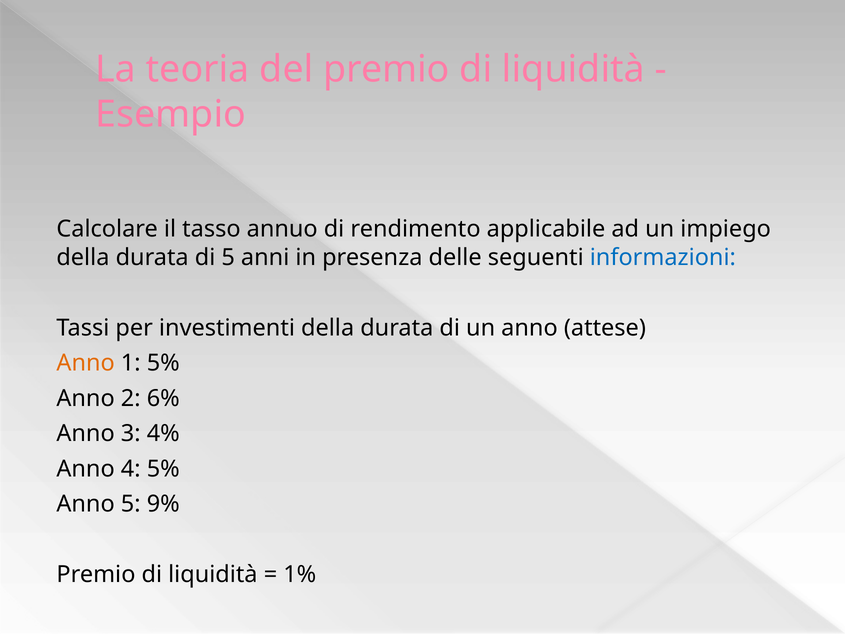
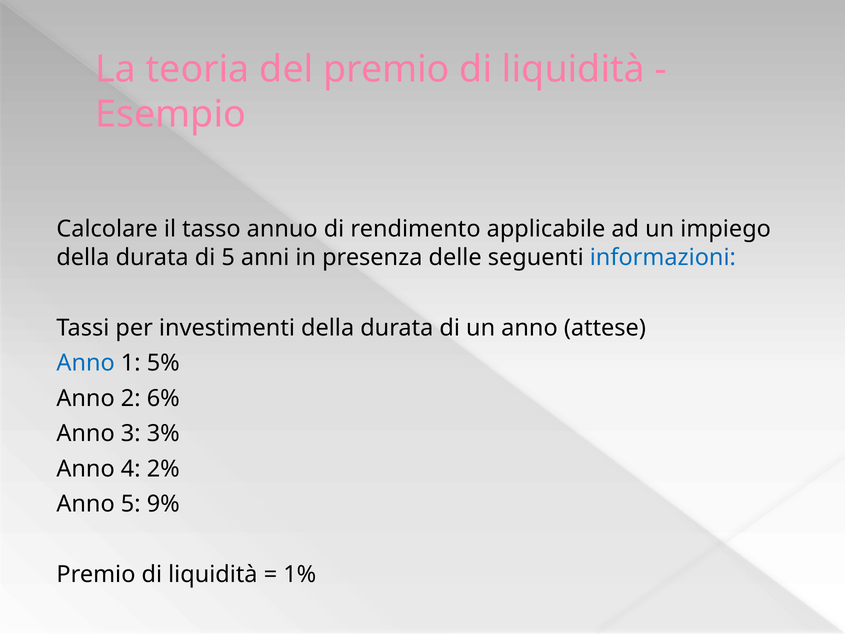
Anno at (86, 363) colour: orange -> blue
4%: 4% -> 3%
4 5%: 5% -> 2%
